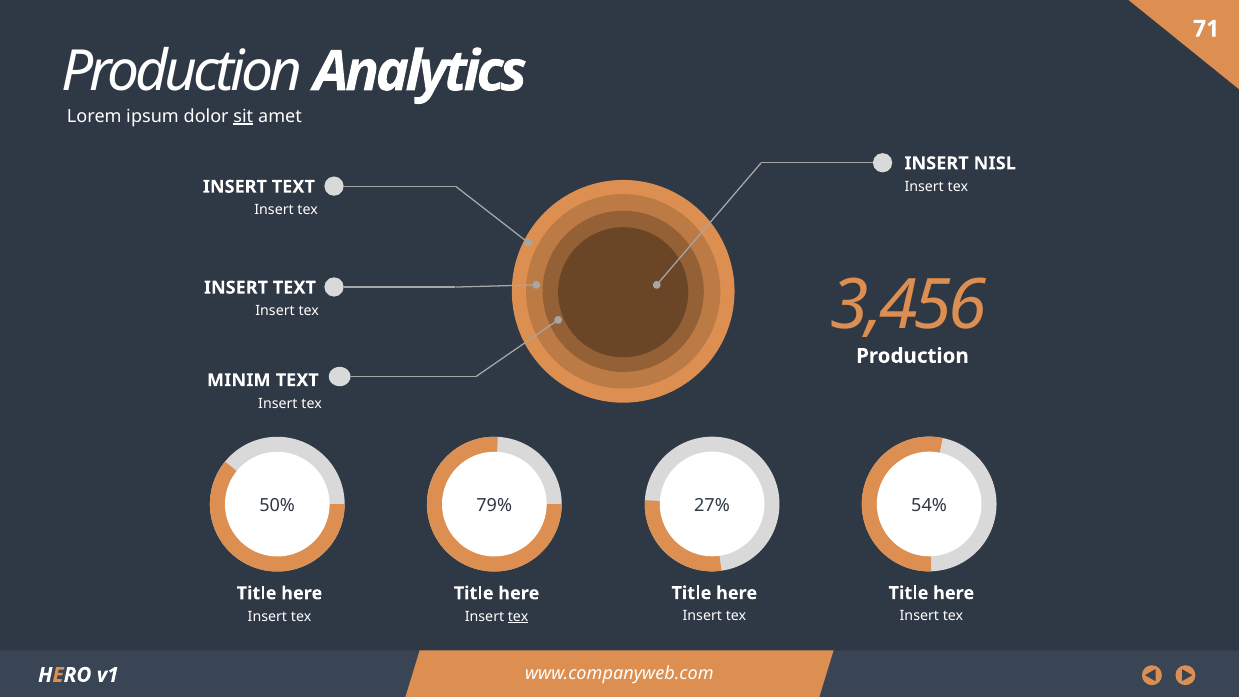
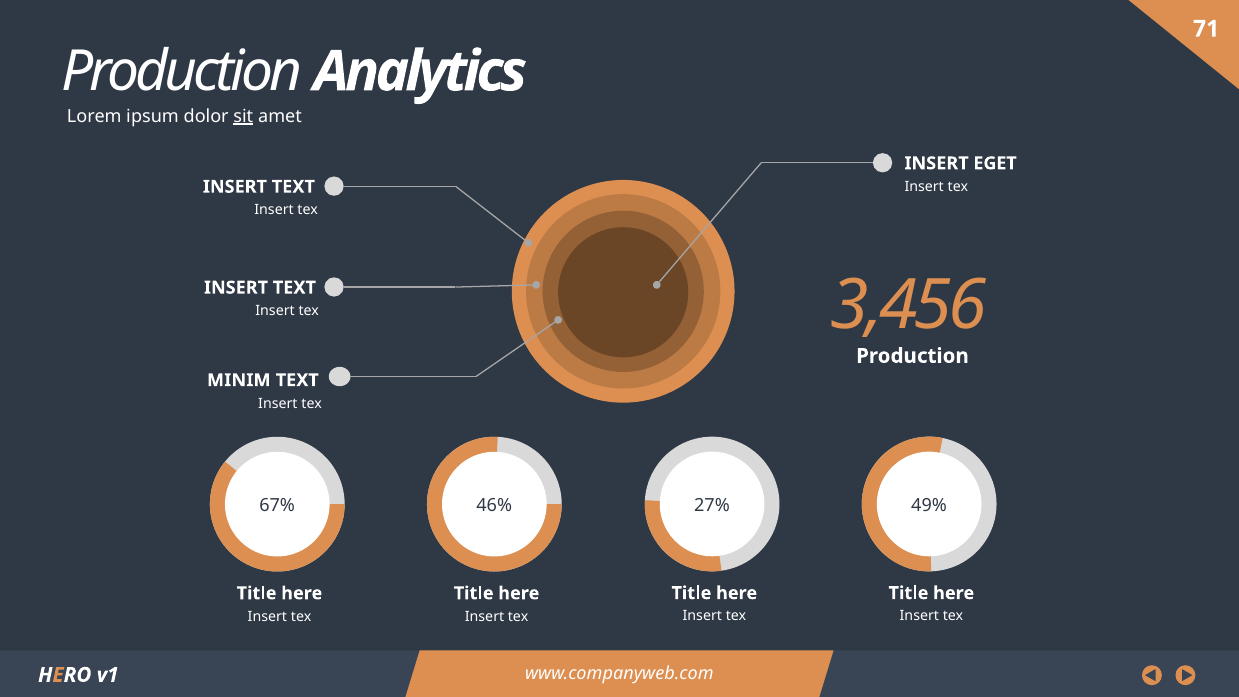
NISL: NISL -> EGET
54%: 54% -> 49%
50%: 50% -> 67%
79%: 79% -> 46%
tex at (518, 616) underline: present -> none
